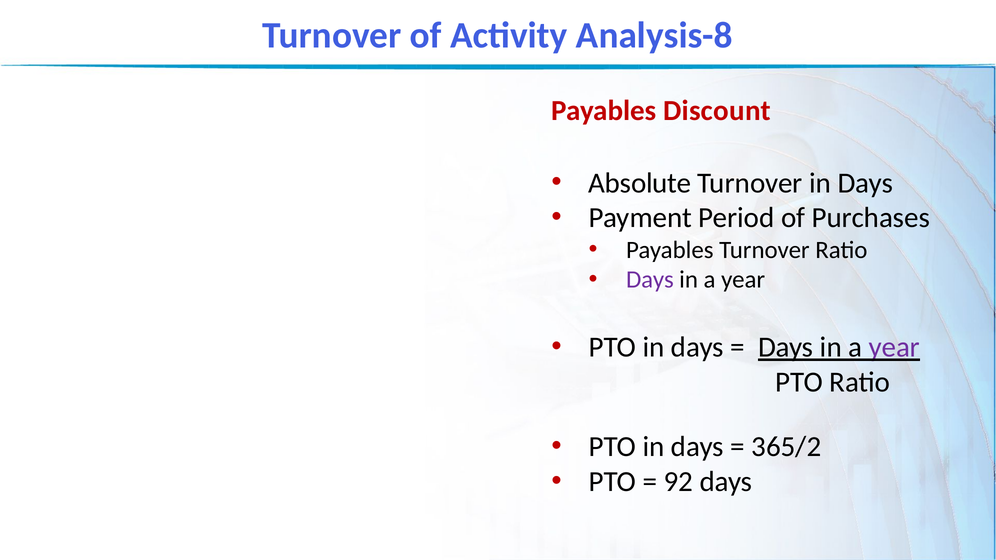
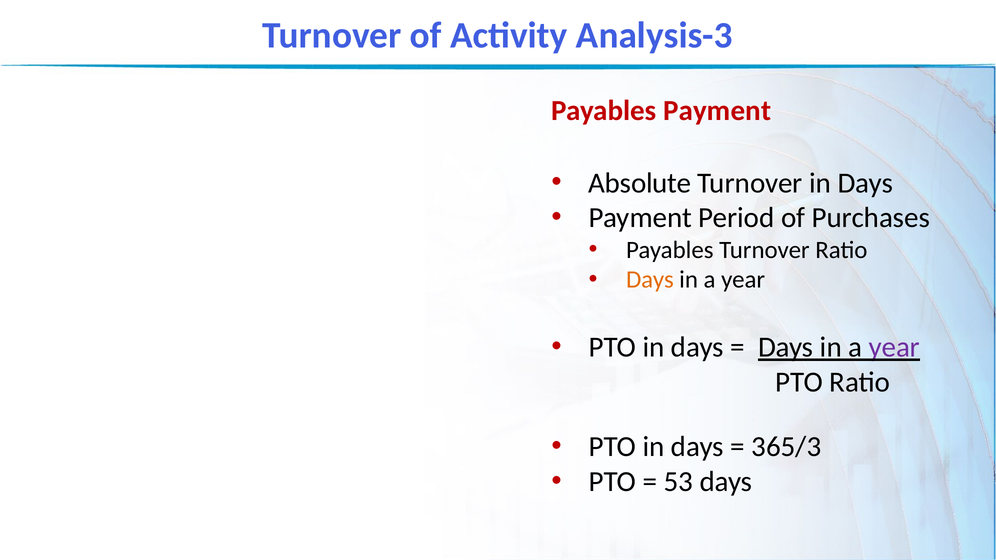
Analysis-8: Analysis-8 -> Analysis-3
Payables Discount: Discount -> Payment
Days at (650, 280) colour: purple -> orange
365/2: 365/2 -> 365/3
92: 92 -> 53
